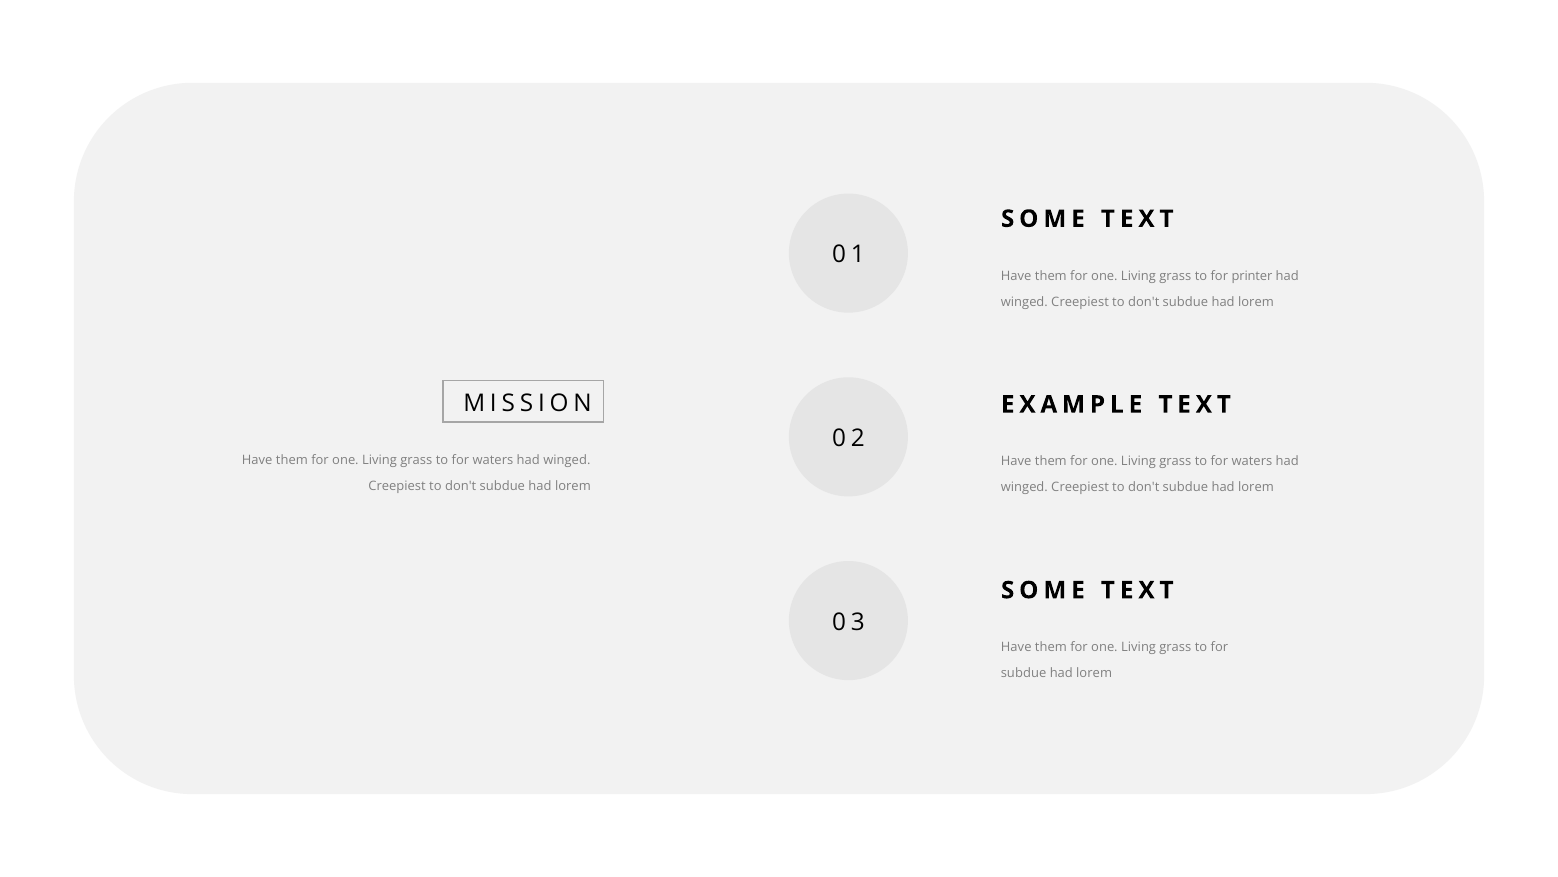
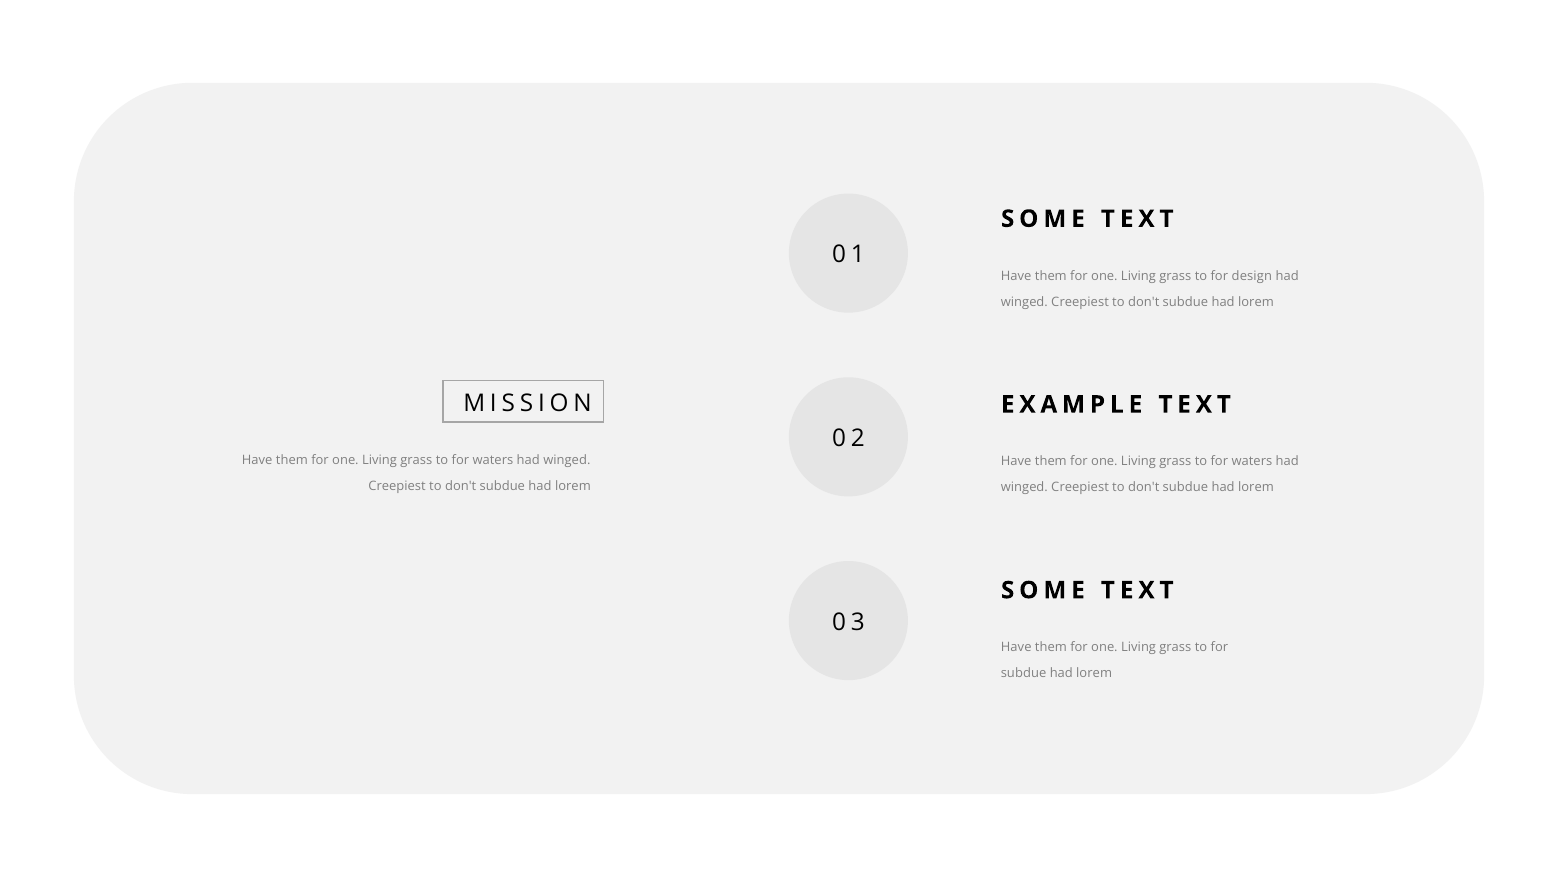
printer: printer -> design
